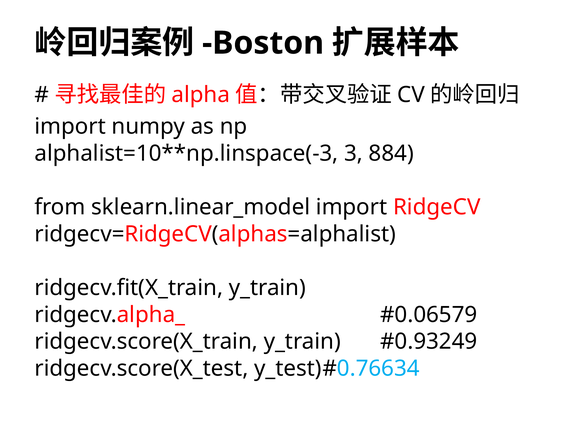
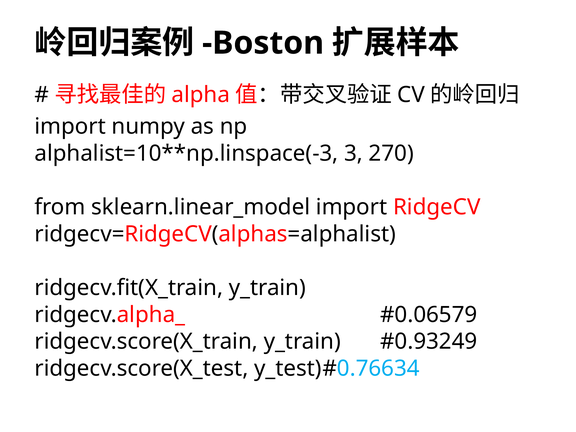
884: 884 -> 270
